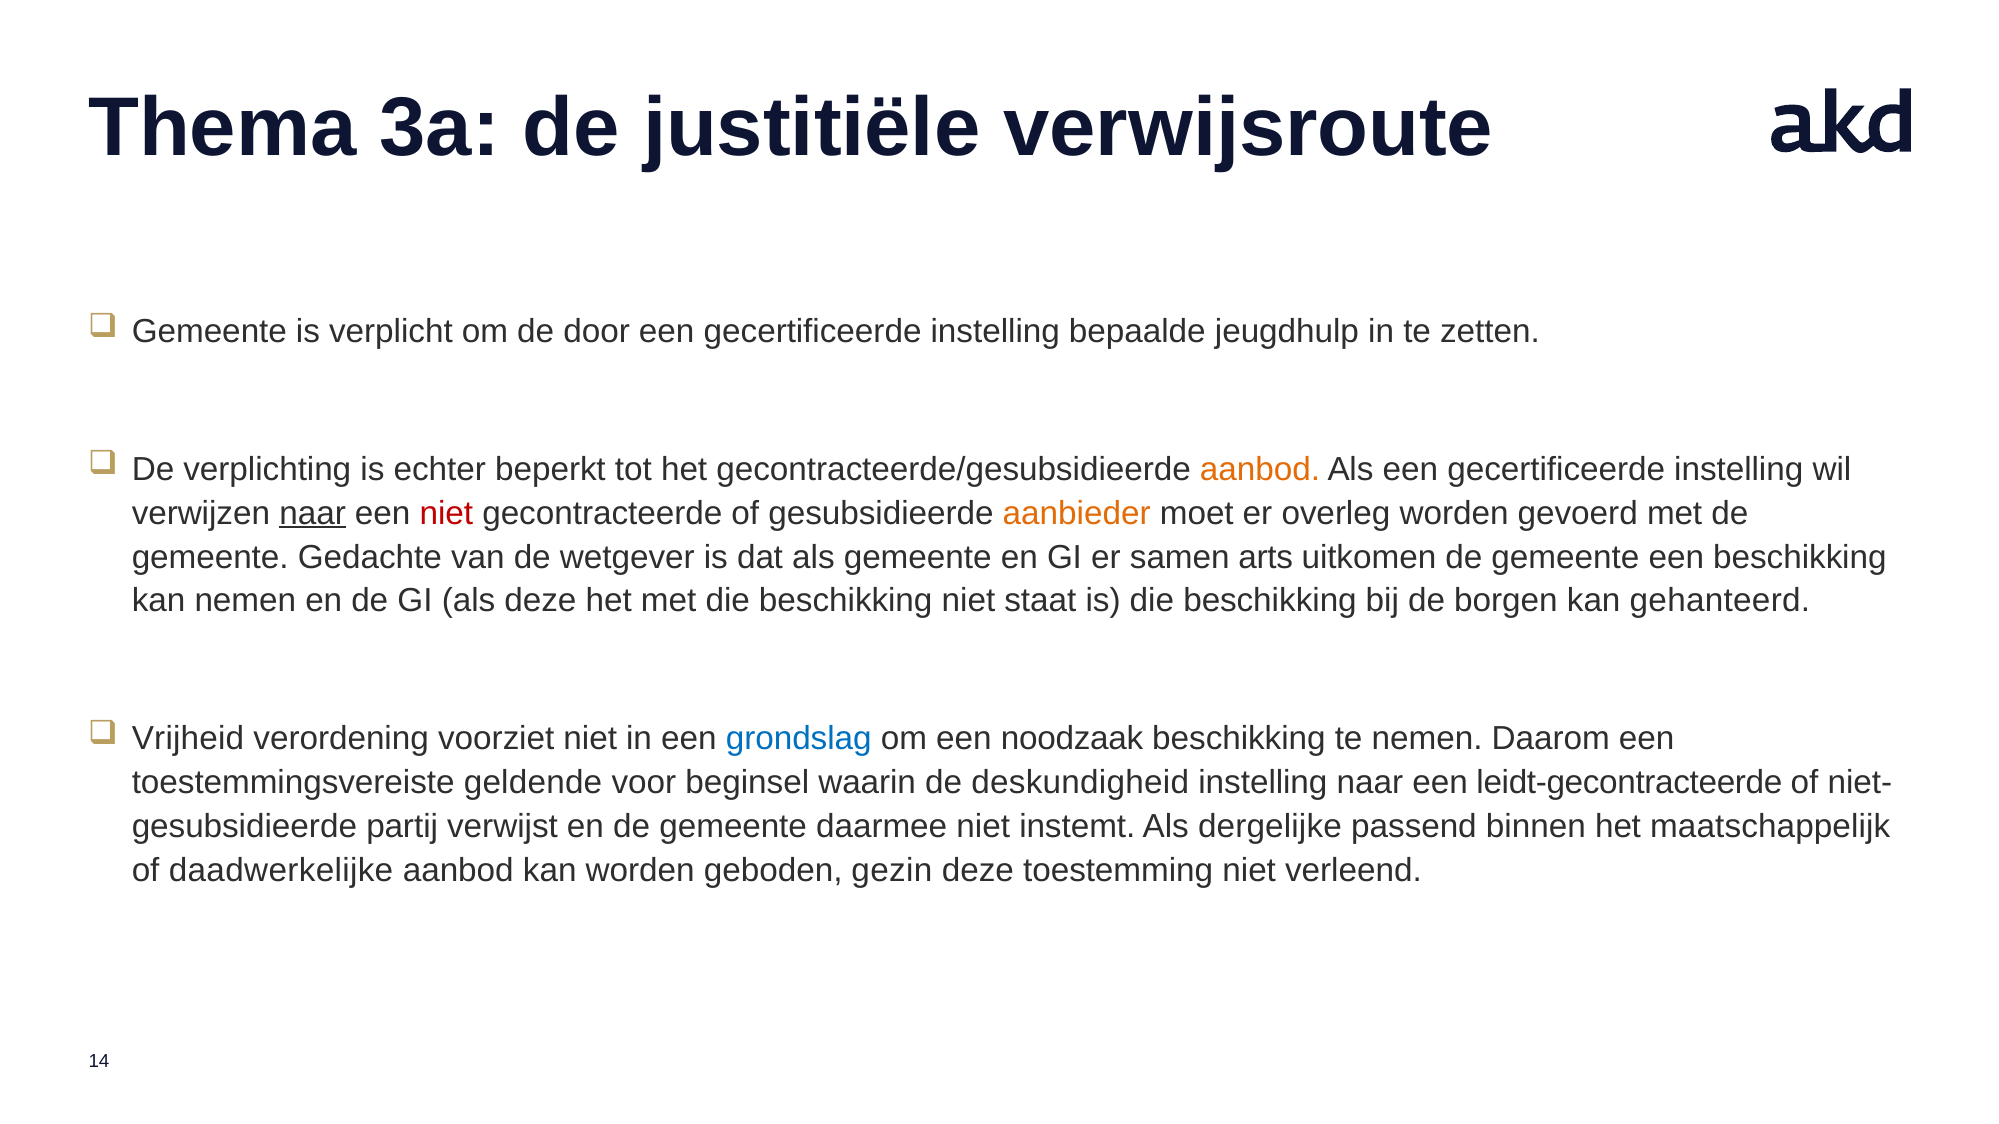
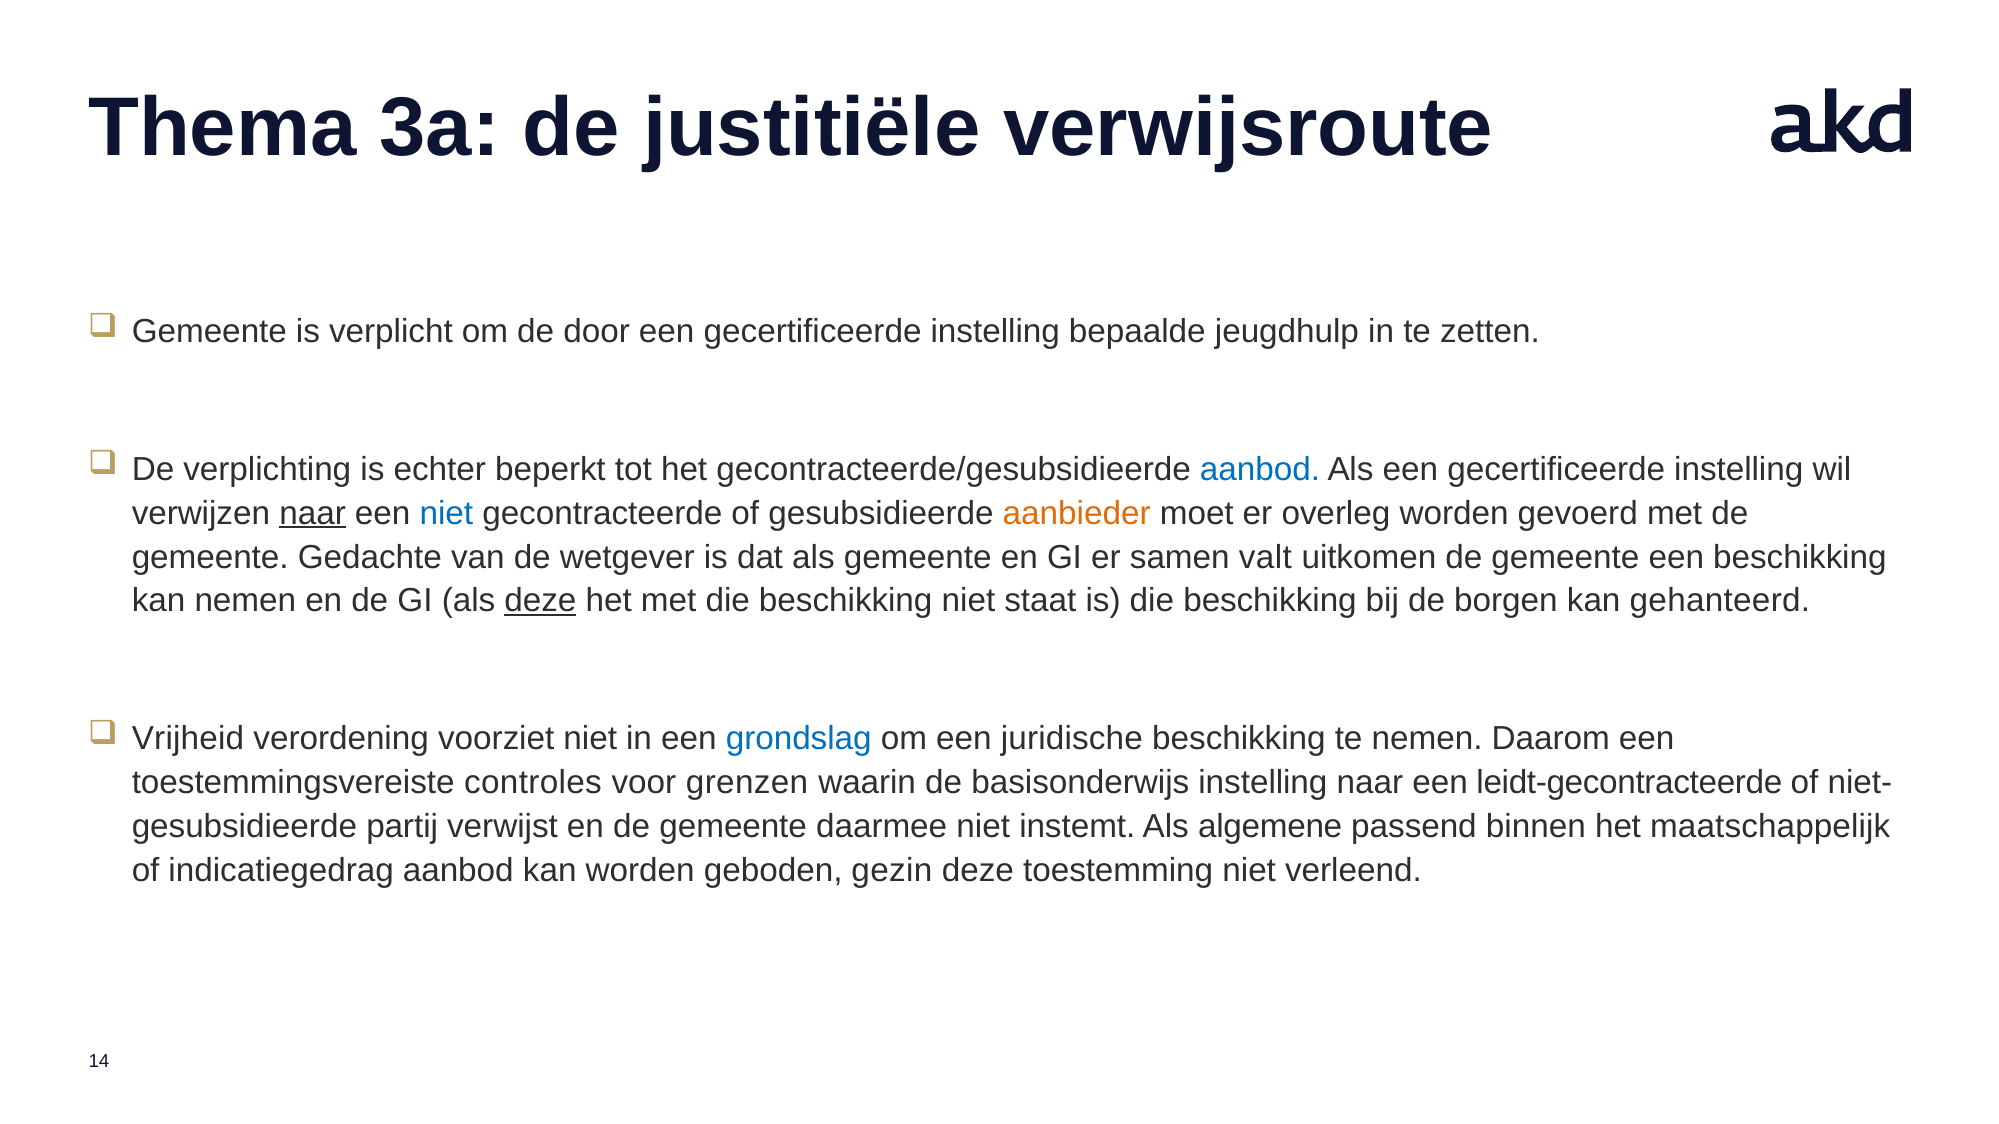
aanbod at (1260, 469) colour: orange -> blue
niet at (446, 513) colour: red -> blue
arts: arts -> valt
deze at (540, 601) underline: none -> present
noodzaak: noodzaak -> juridische
geldende: geldende -> controles
beginsel: beginsel -> grenzen
deskundigheid: deskundigheid -> basisonderwijs
dergelijke: dergelijke -> algemene
daadwerkelijke: daadwerkelijke -> indicatiegedrag
